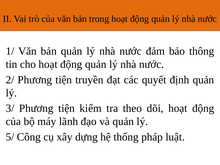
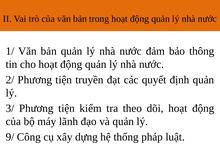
5/: 5/ -> 9/
